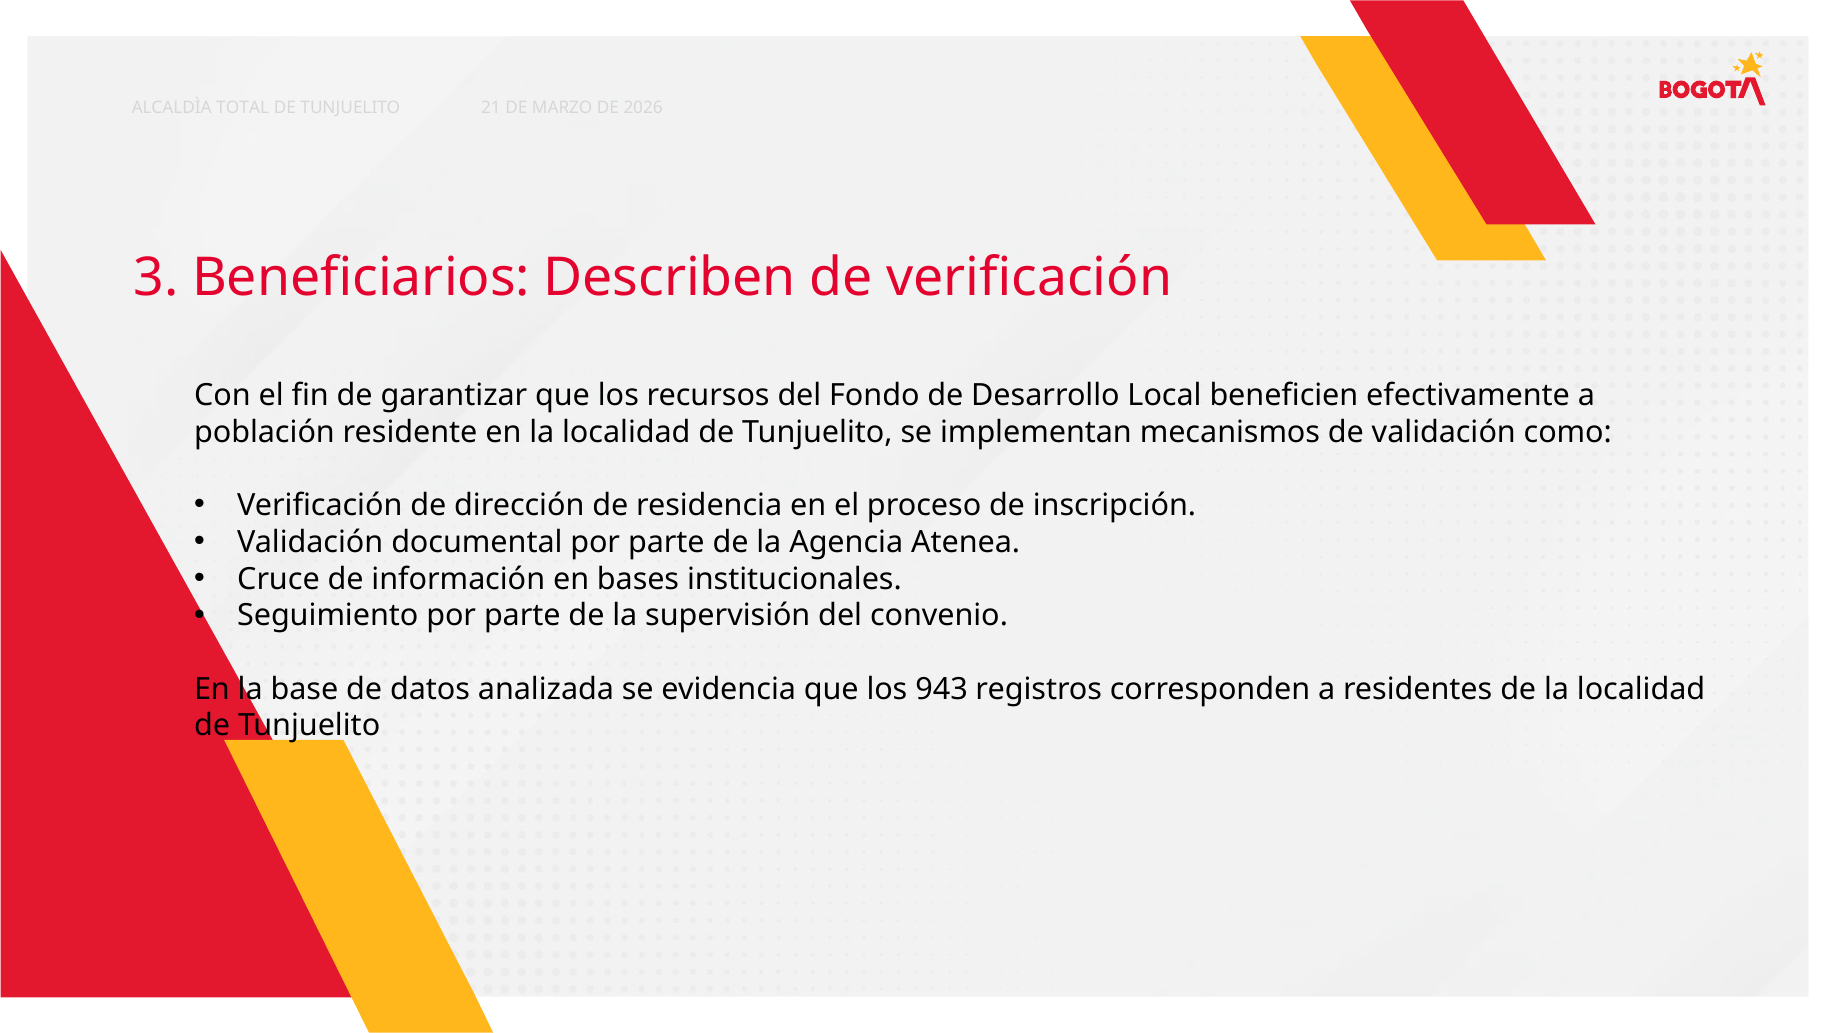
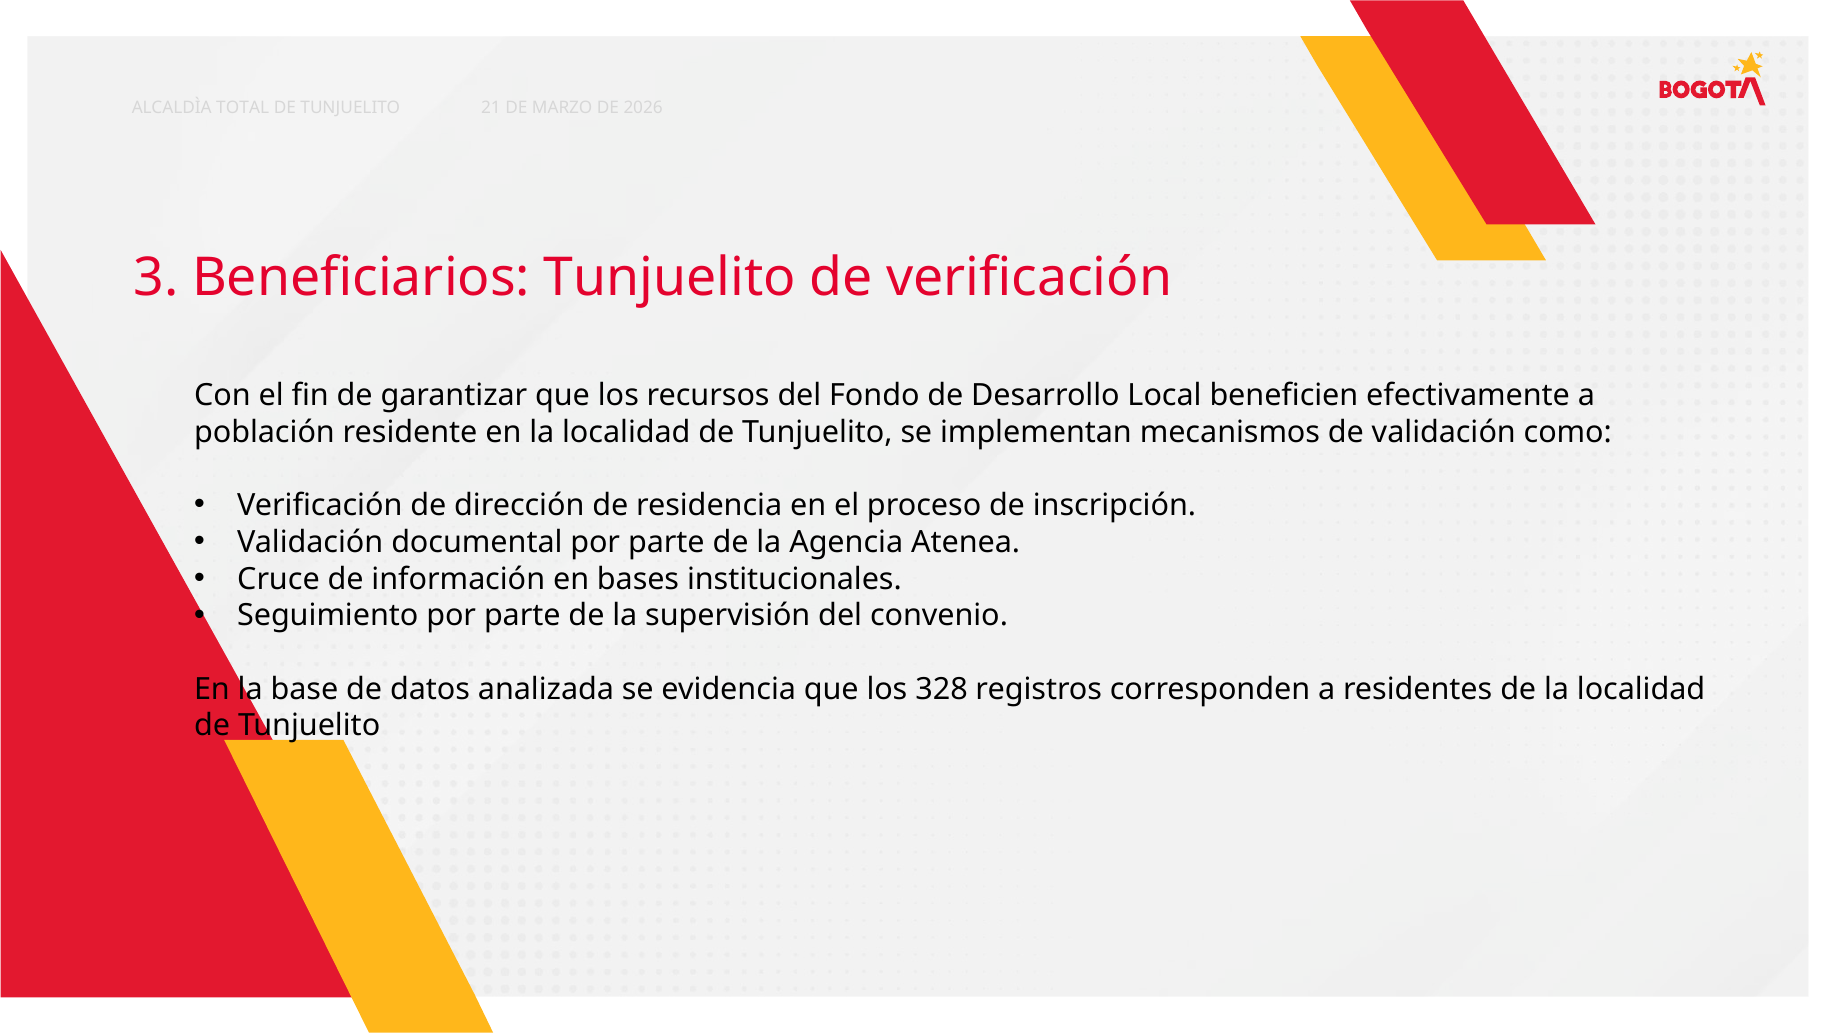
Beneficiarios Describen: Describen -> Tunjuelito
943: 943 -> 328
